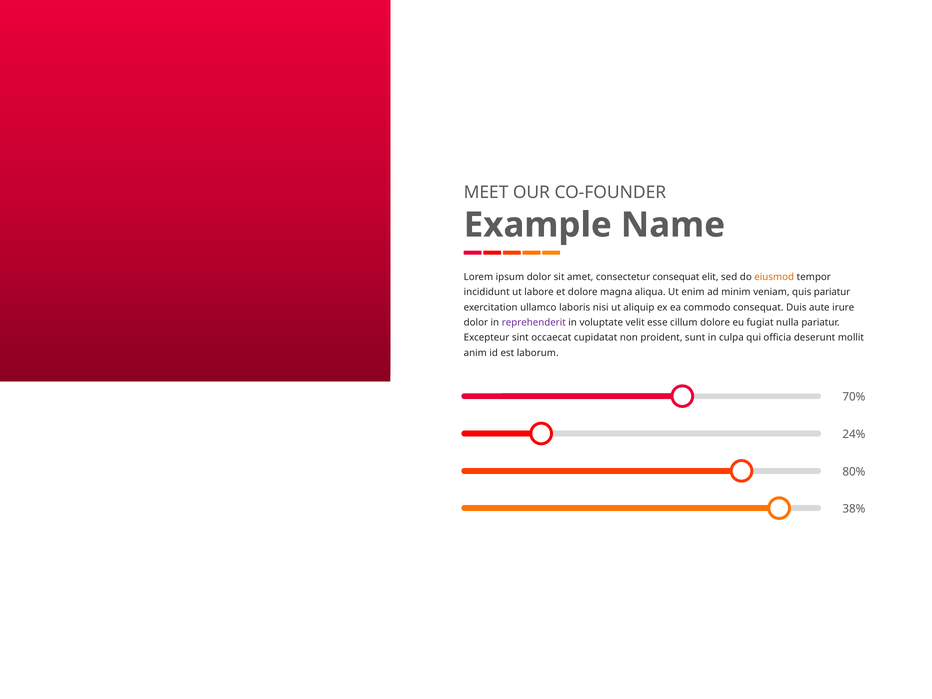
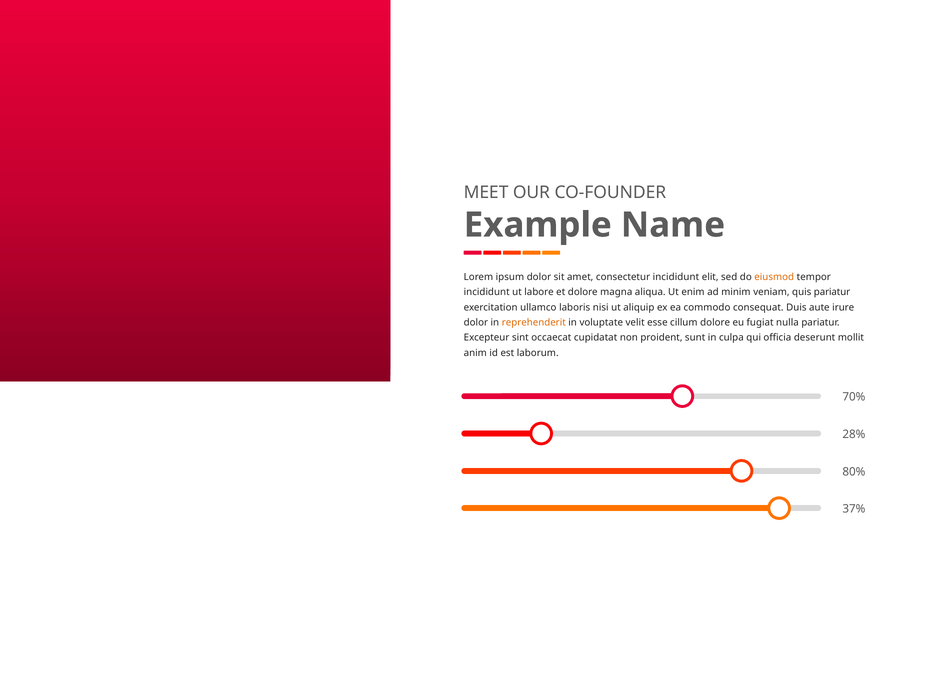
consectetur consequat: consequat -> incididunt
reprehenderit colour: purple -> orange
24%: 24% -> 28%
38%: 38% -> 37%
